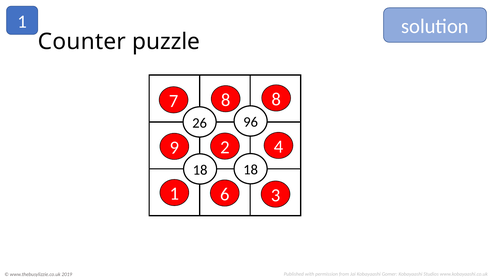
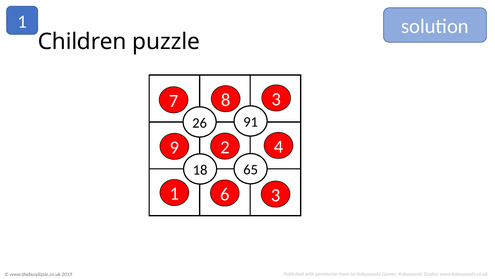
Counter: Counter -> Children
7 8: 8 -> 3
96: 96 -> 91
18 18: 18 -> 65
